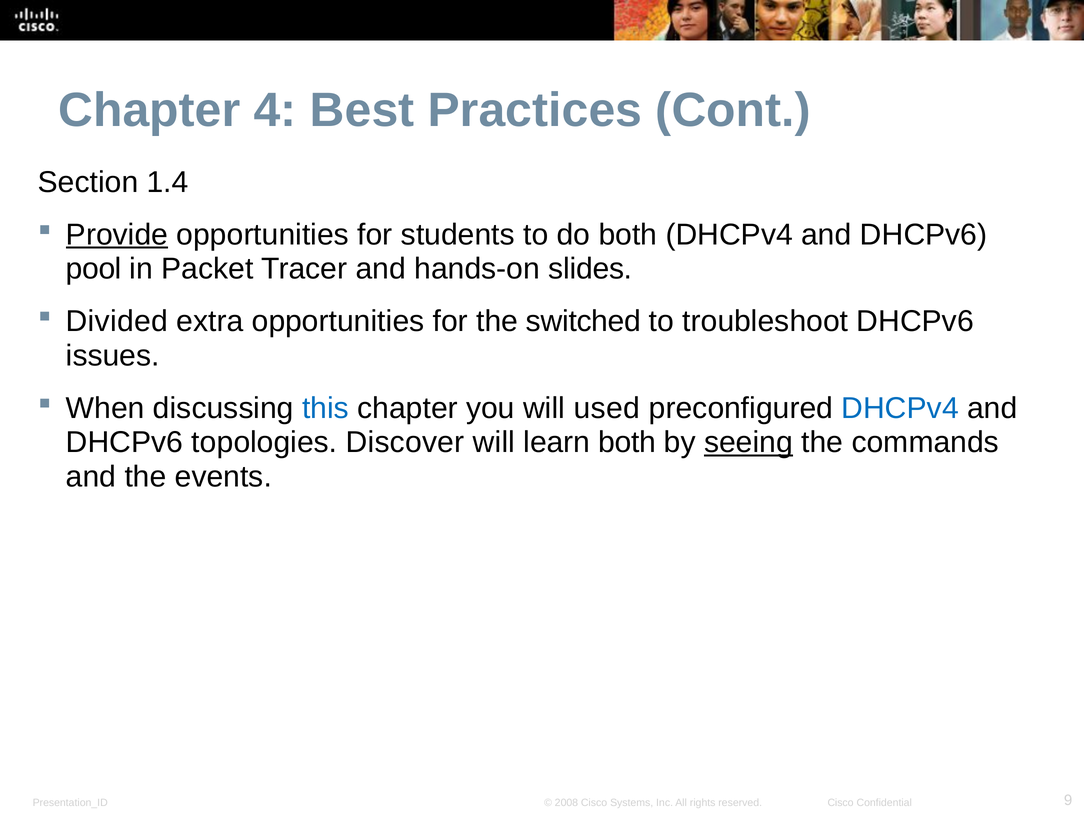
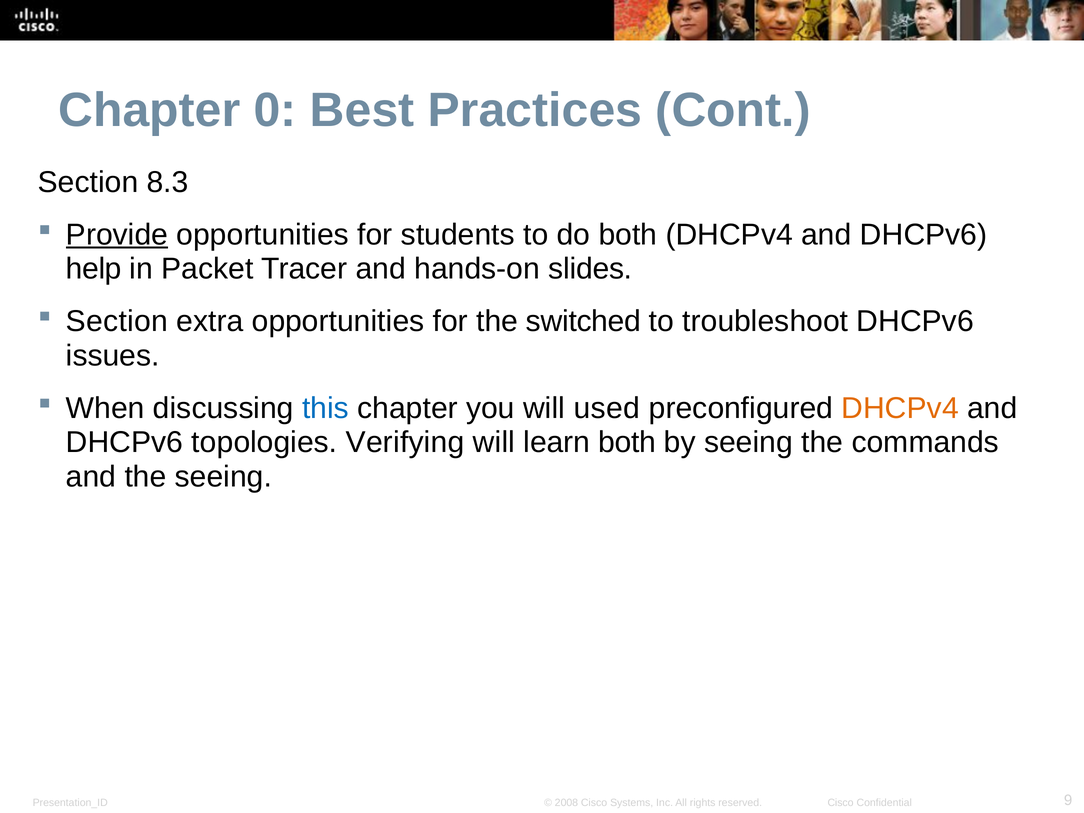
4: 4 -> 0
1.4: 1.4 -> 8.3
pool: pool -> help
Divided at (117, 321): Divided -> Section
DHCPv4 at (900, 408) colour: blue -> orange
Discover: Discover -> Verifying
seeing at (749, 442) underline: present -> none
the events: events -> seeing
